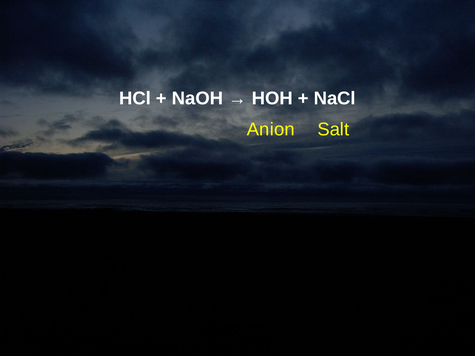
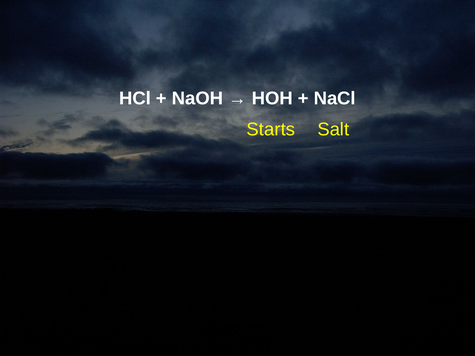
Anion: Anion -> Starts
